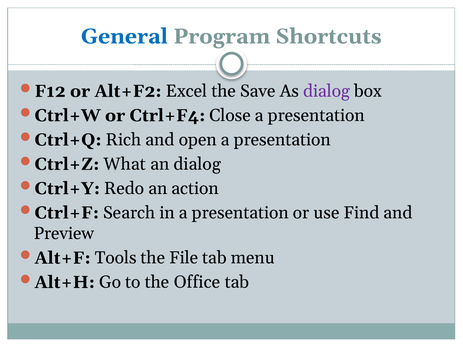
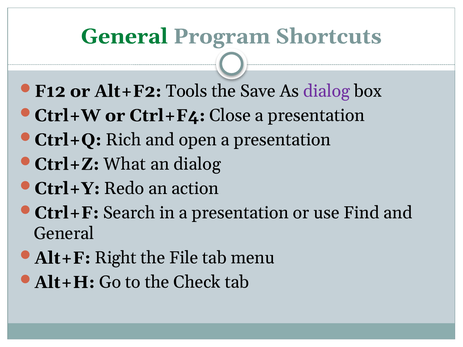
General at (124, 36) colour: blue -> green
Excel: Excel -> Tools
Preview at (64, 234): Preview -> General
Tools: Tools -> Right
Office: Office -> Check
